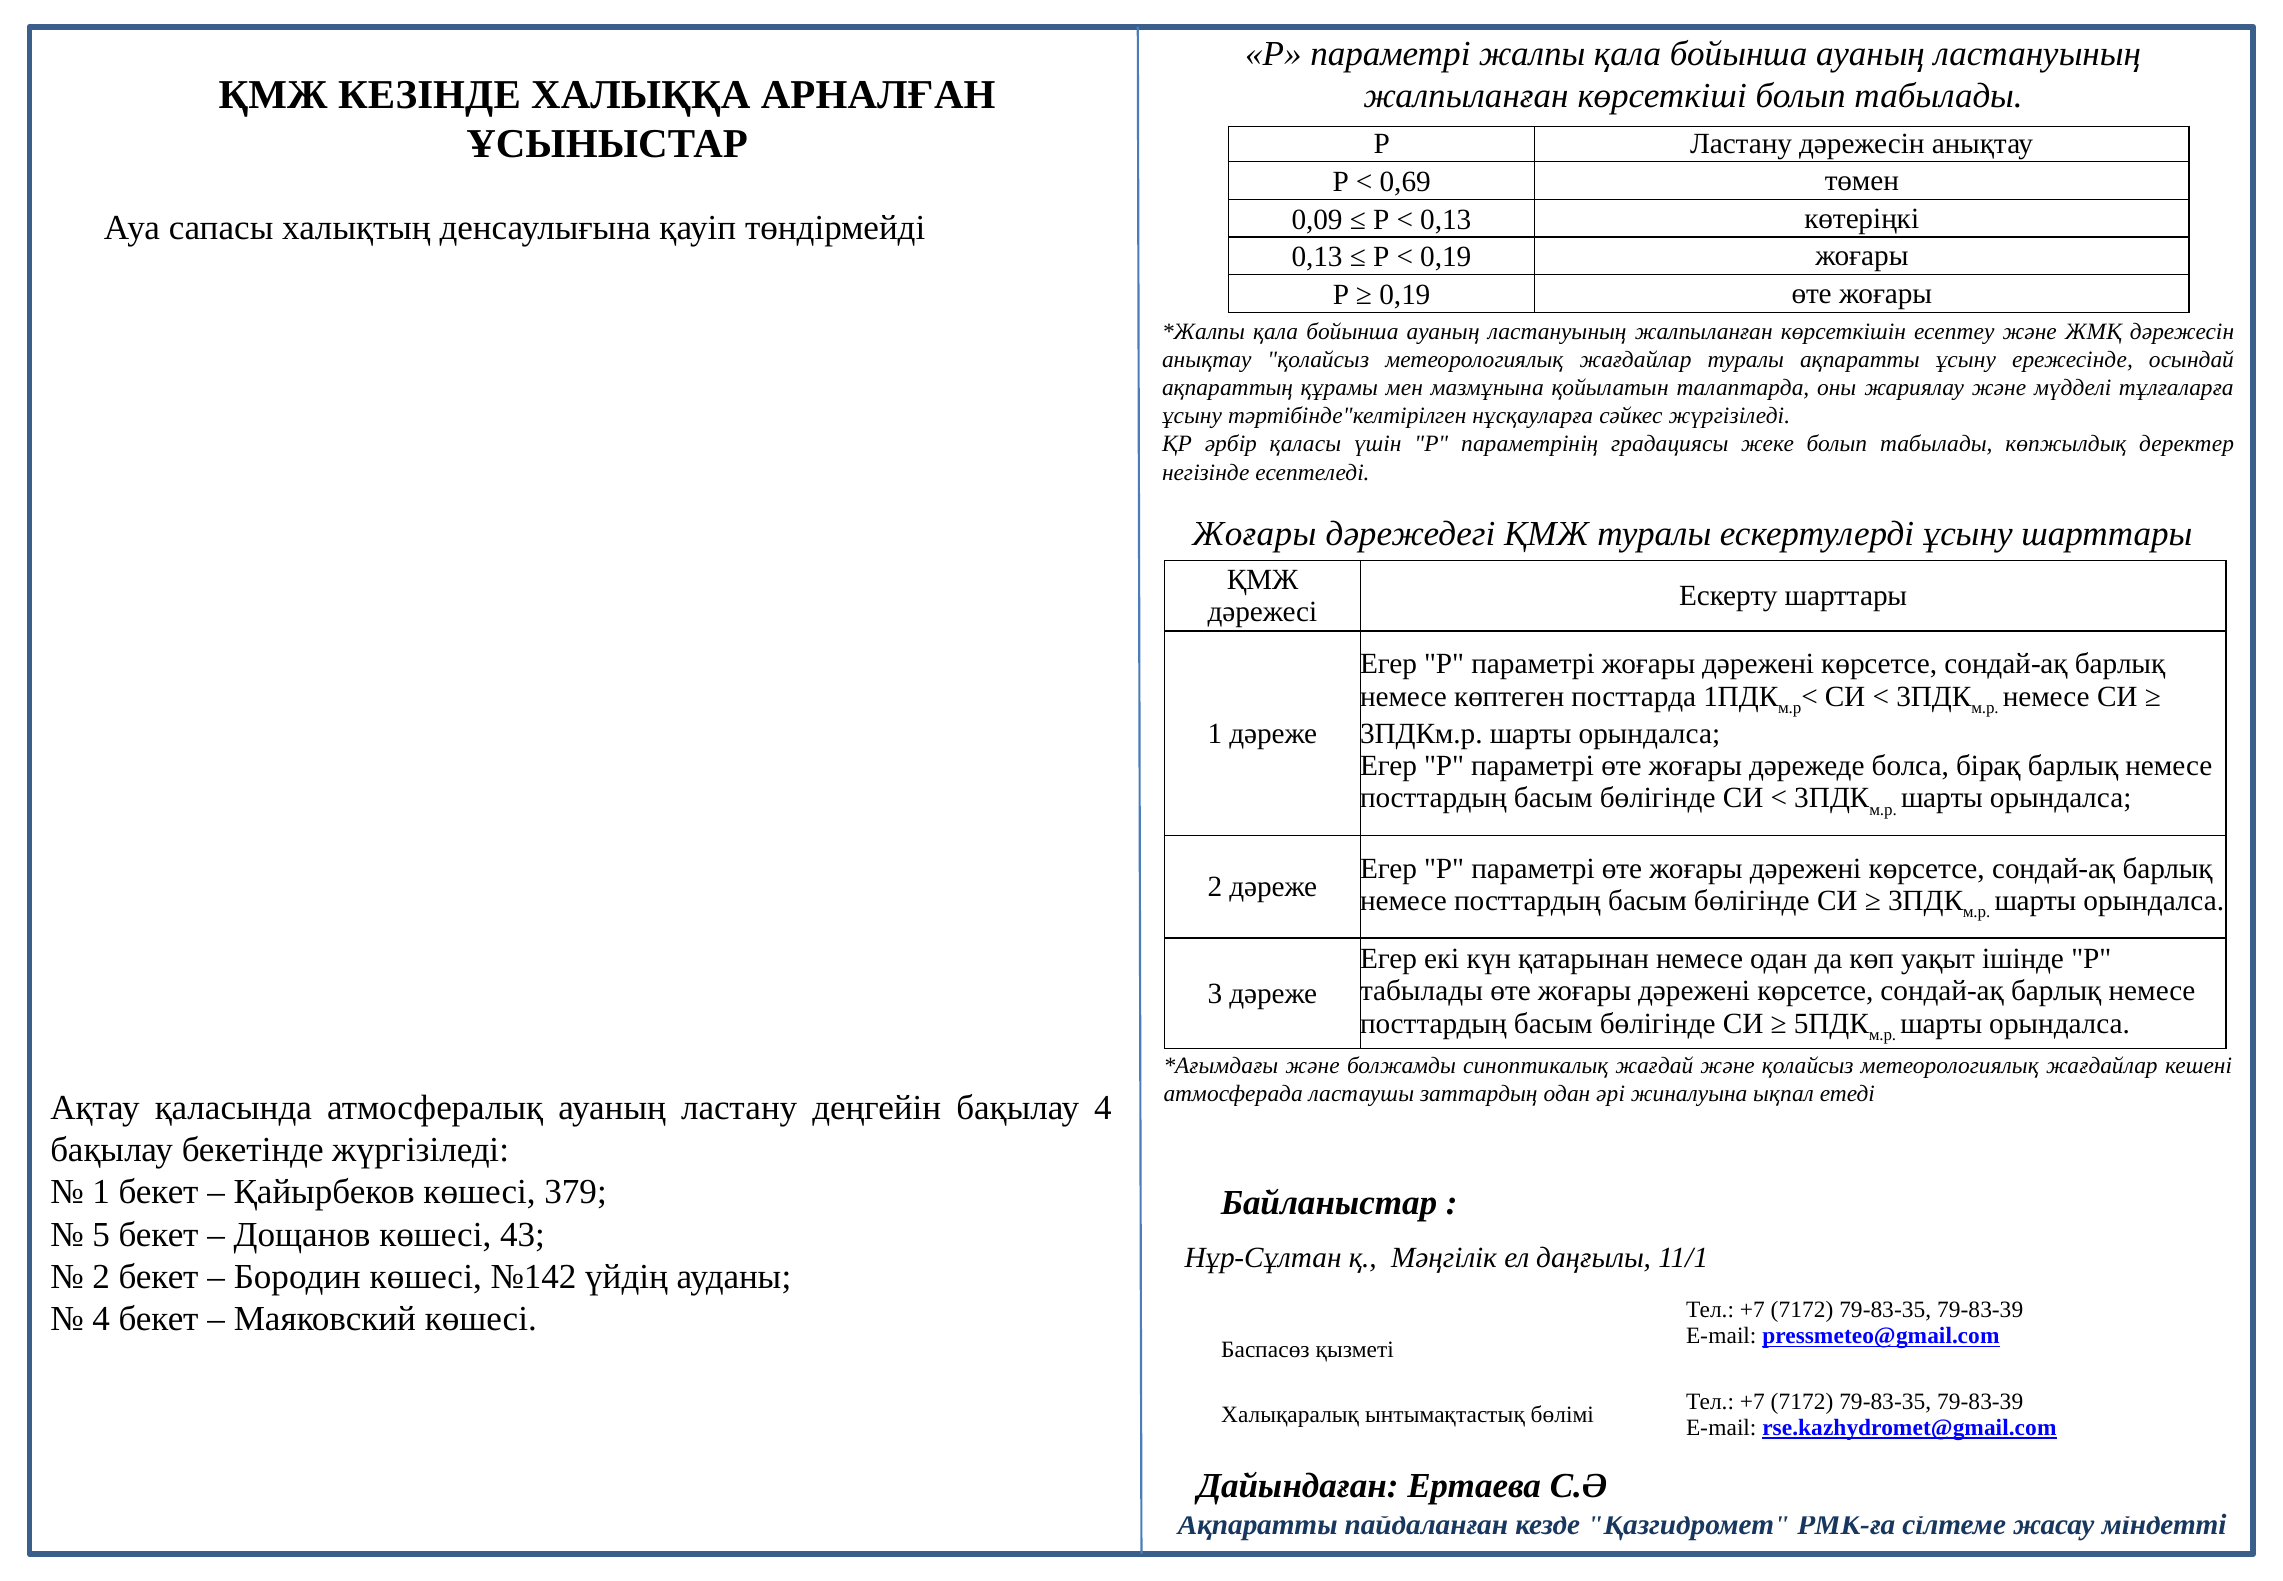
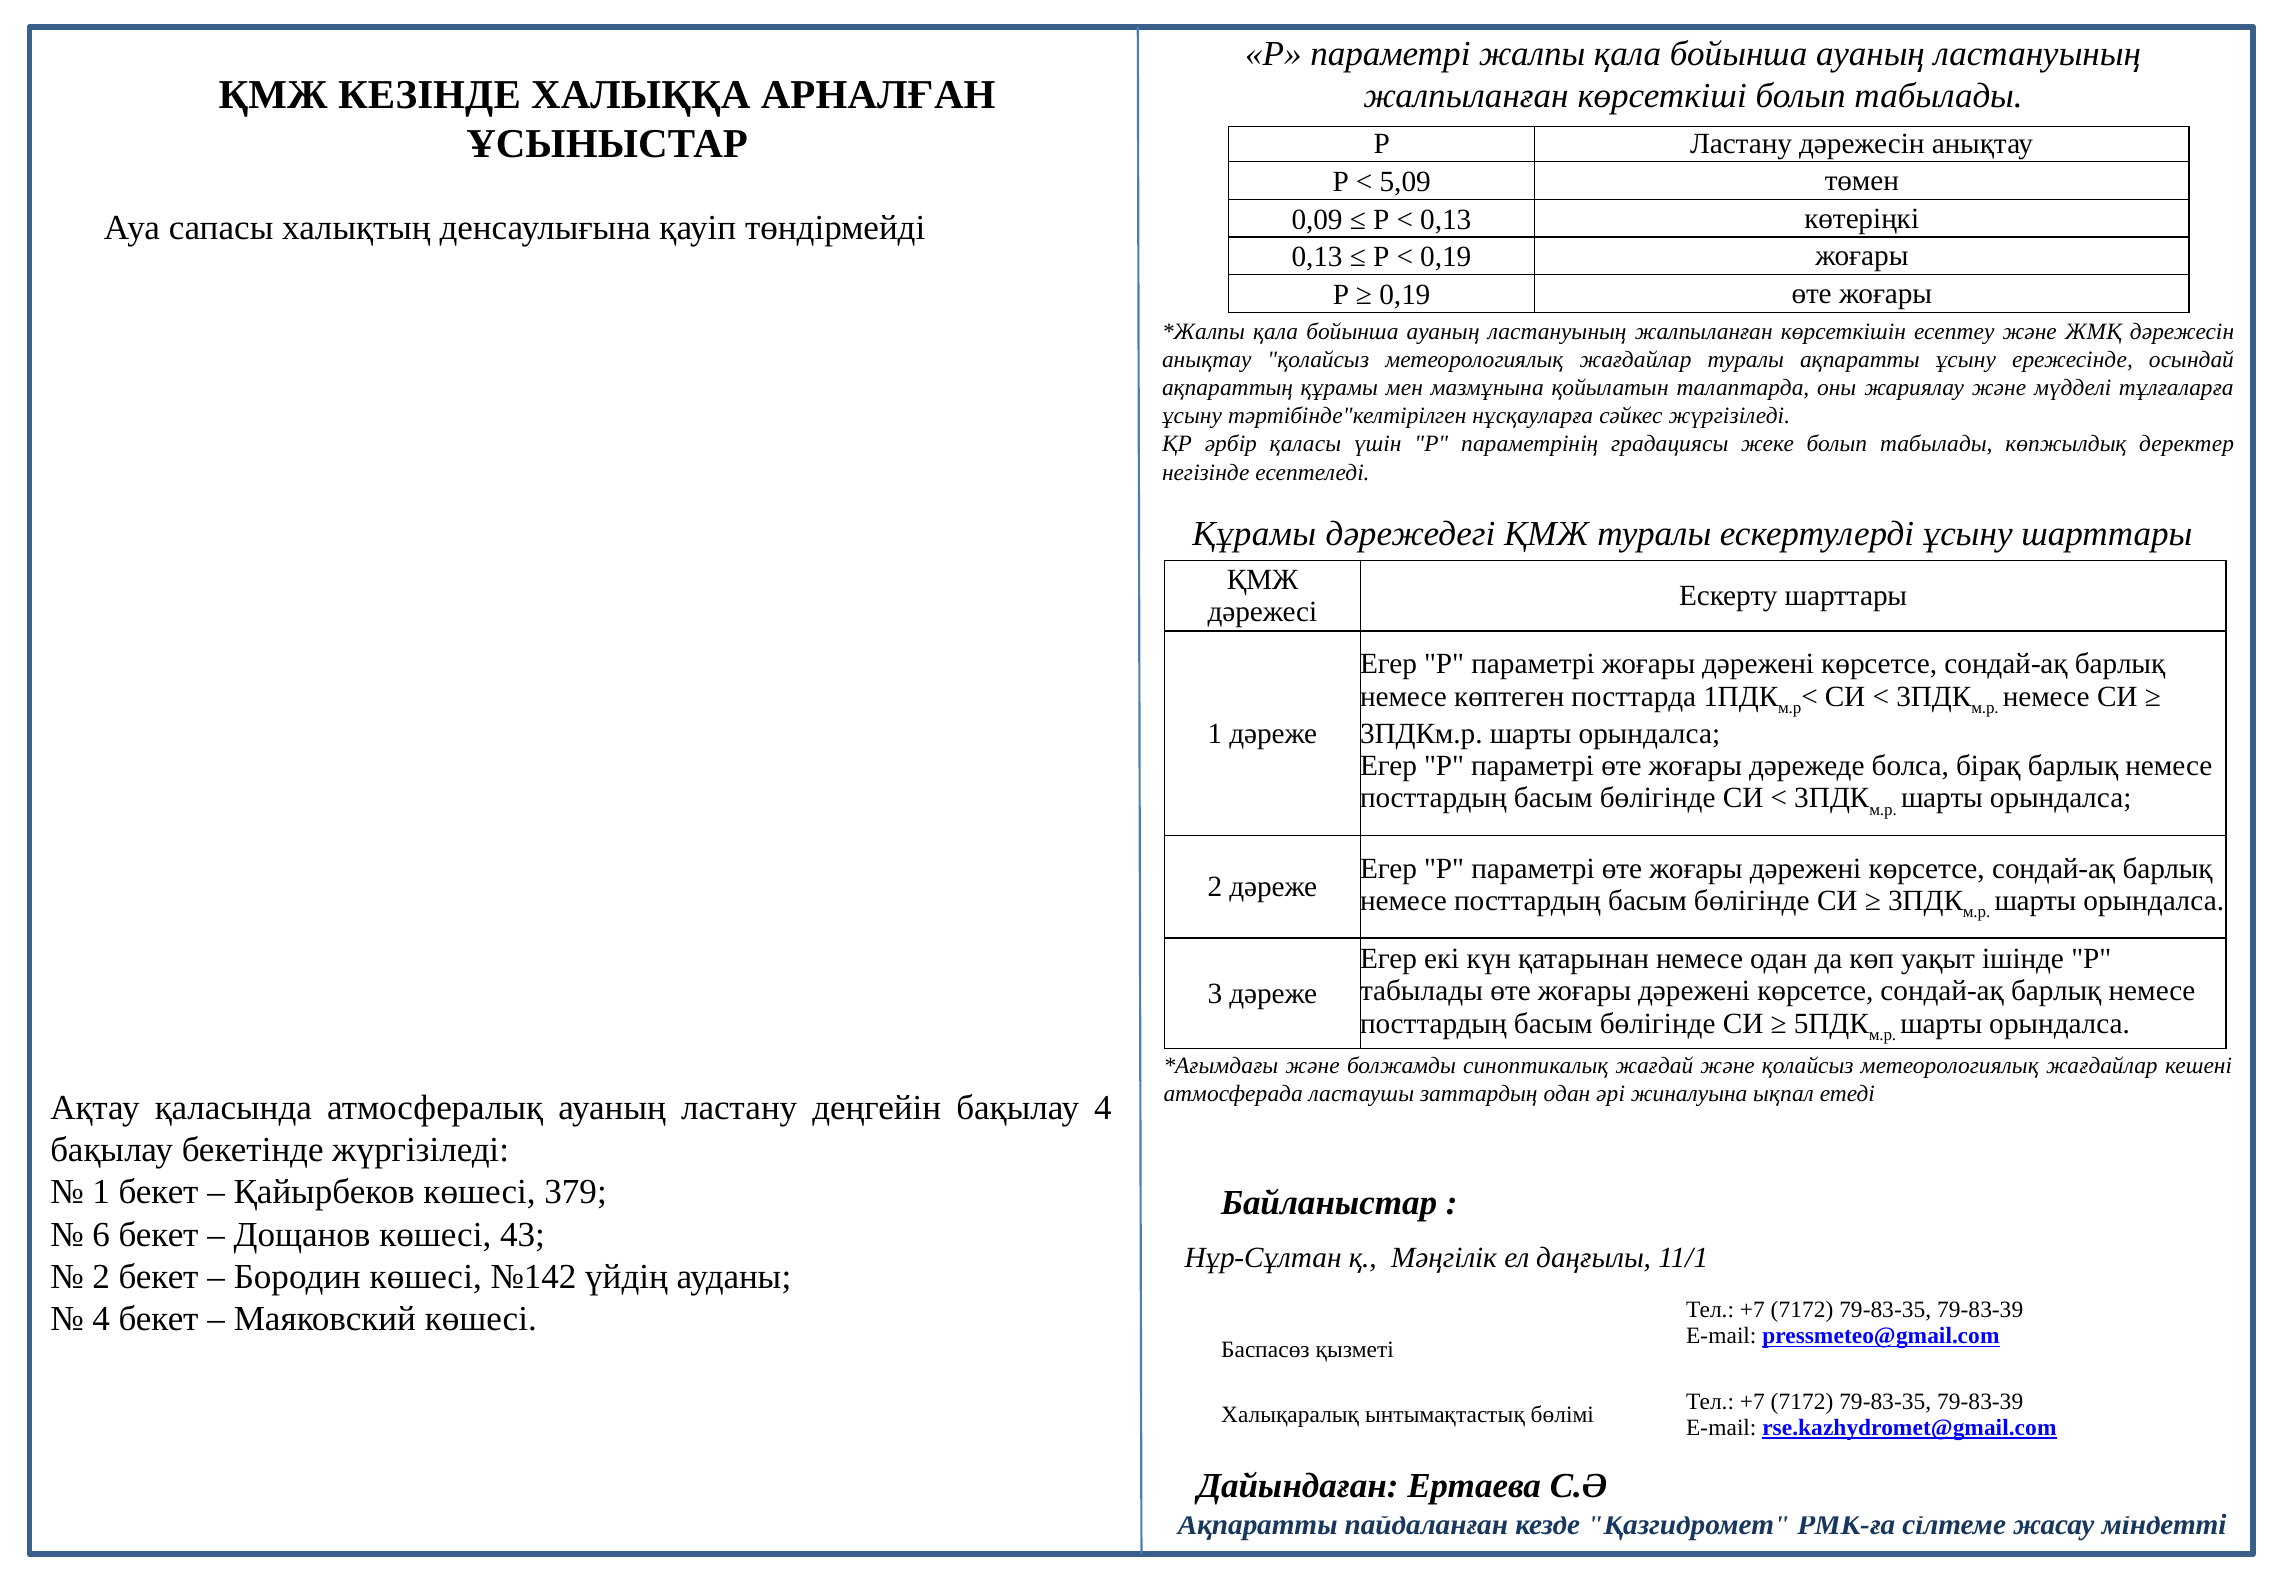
0,69: 0,69 -> 5,09
Жоғары at (1254, 534): Жоғары -> Құрамы
5: 5 -> 6
